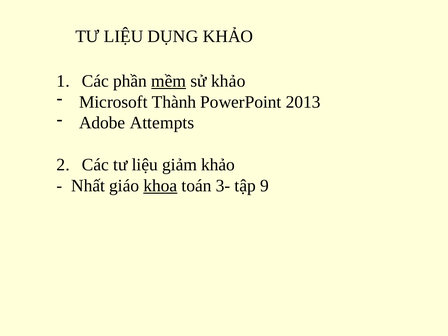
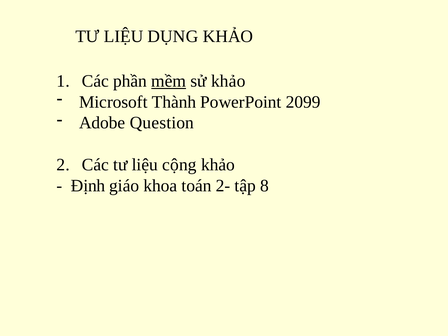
2013: 2013 -> 2099
Attempts: Attempts -> Question
giảm: giảm -> cộng
Nhất: Nhất -> Định
khoa underline: present -> none
3-: 3- -> 2-
9: 9 -> 8
